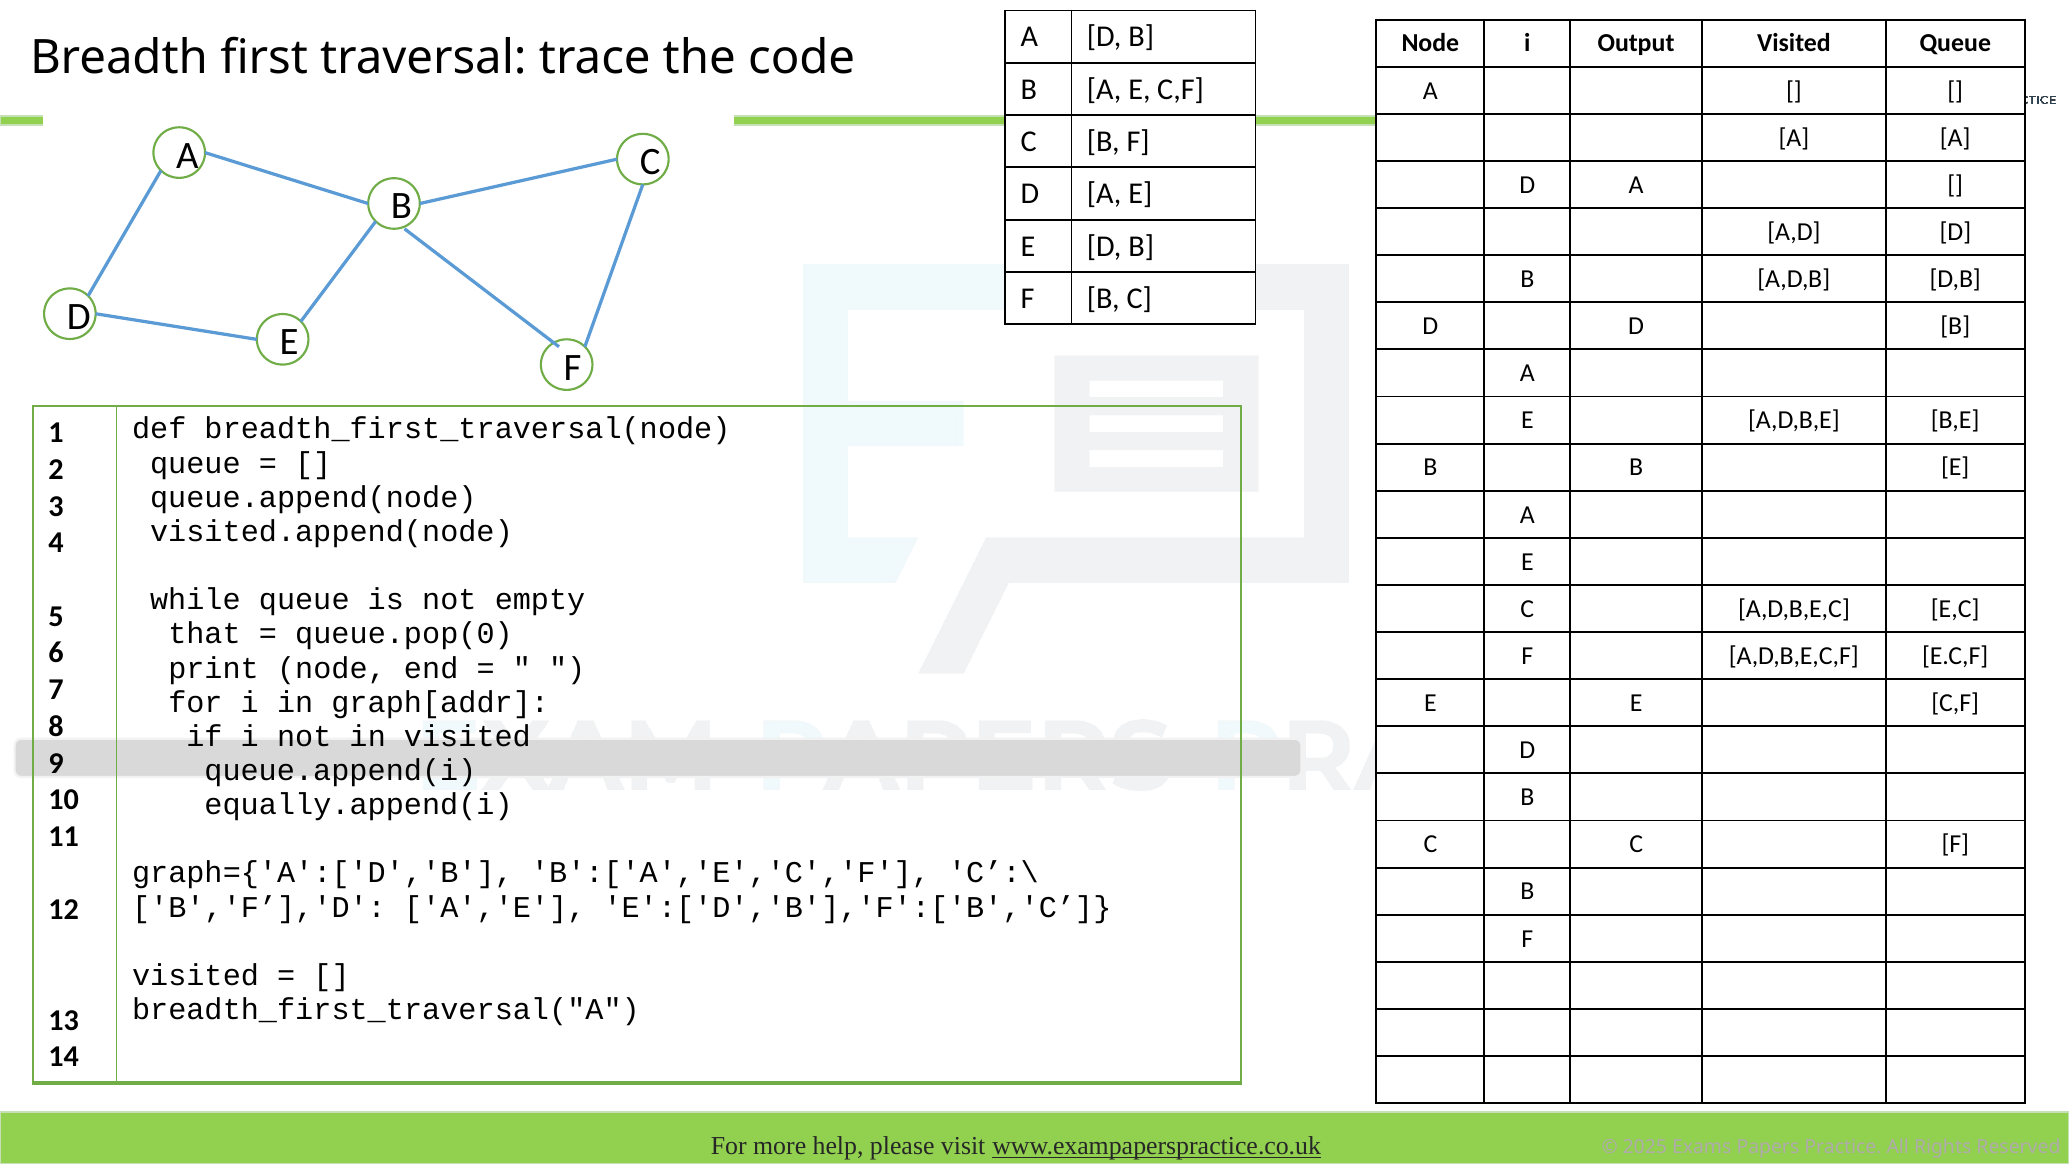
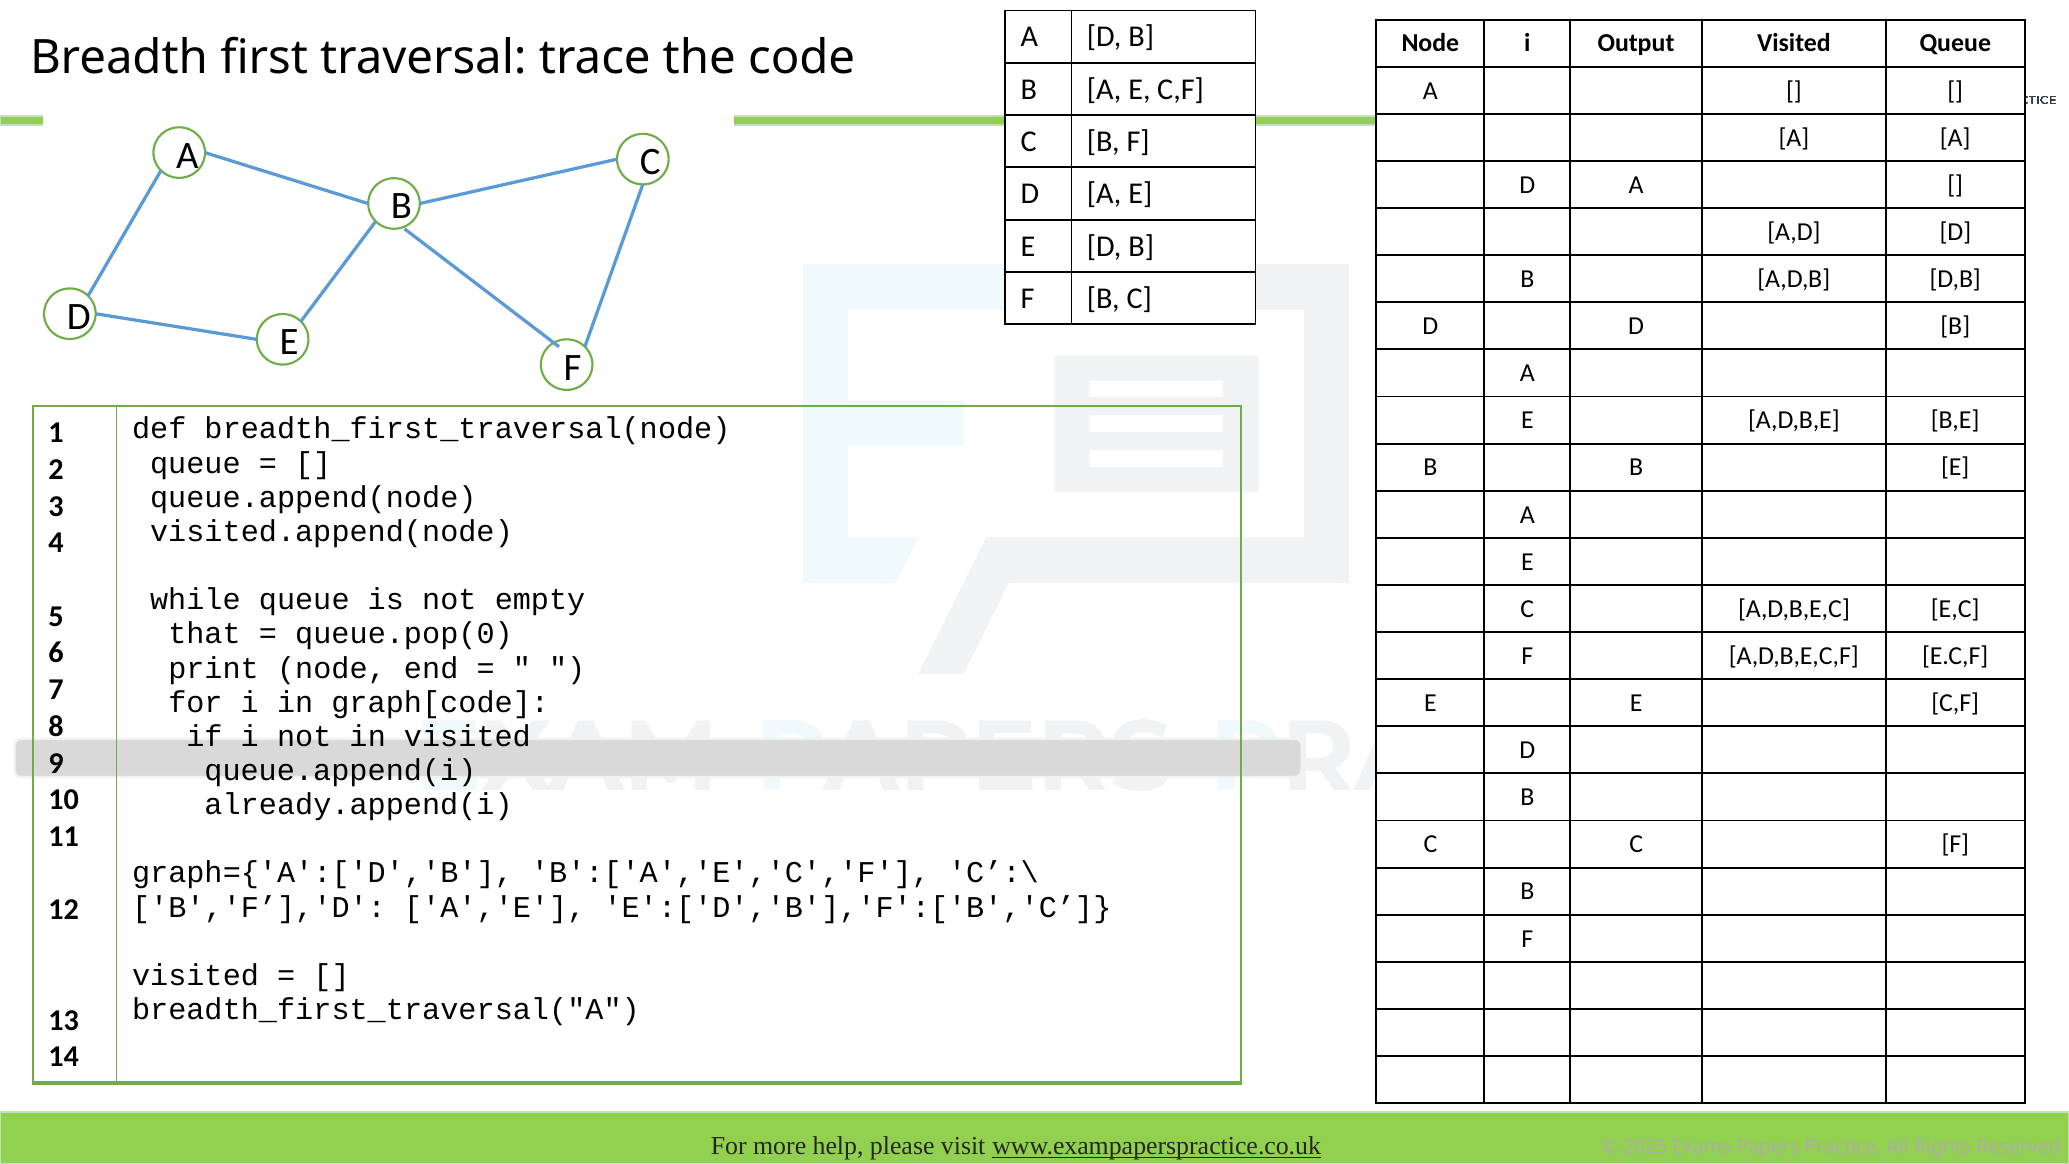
graph[addr: graph[addr -> graph[code
equally.append(i: equally.append(i -> already.append(i
